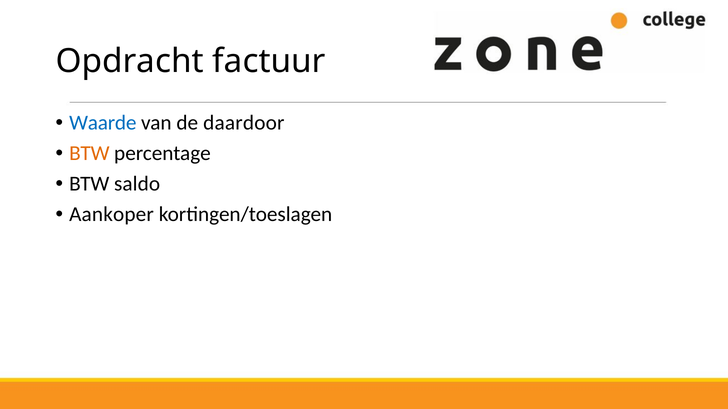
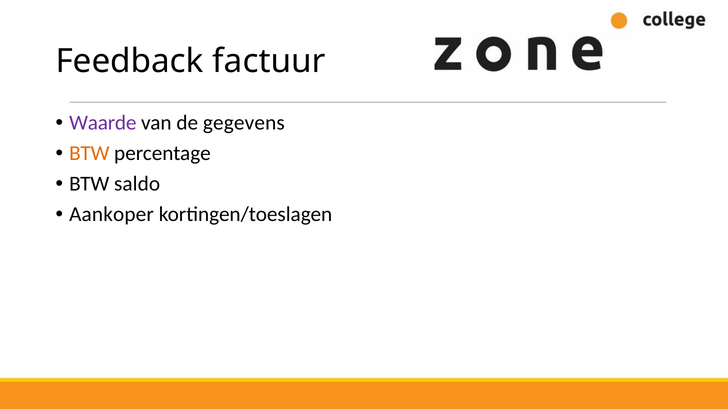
Opdracht: Opdracht -> Feedback
Waarde colour: blue -> purple
daardoor: daardoor -> gegevens
